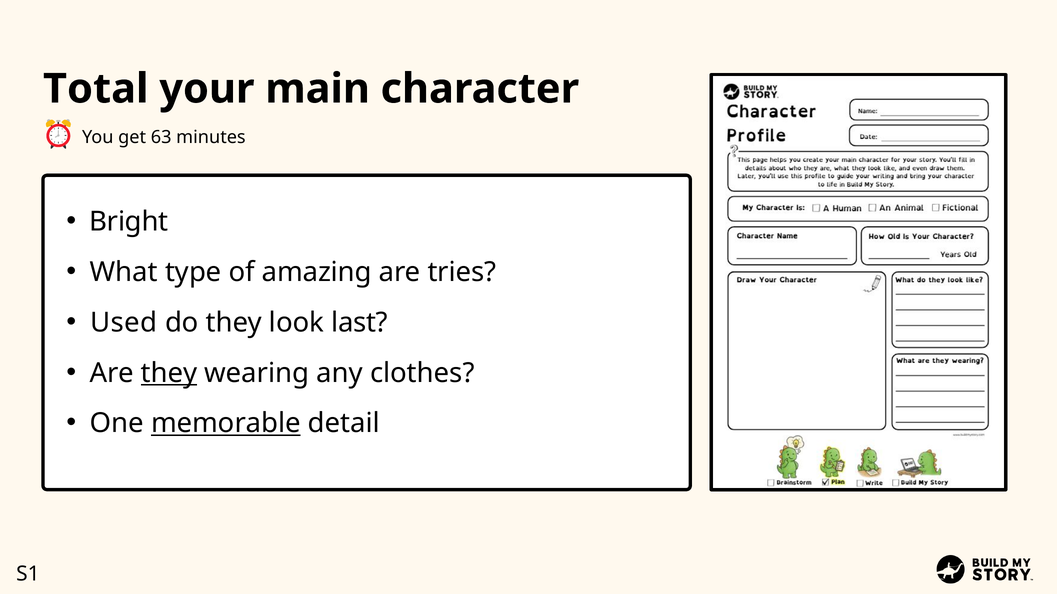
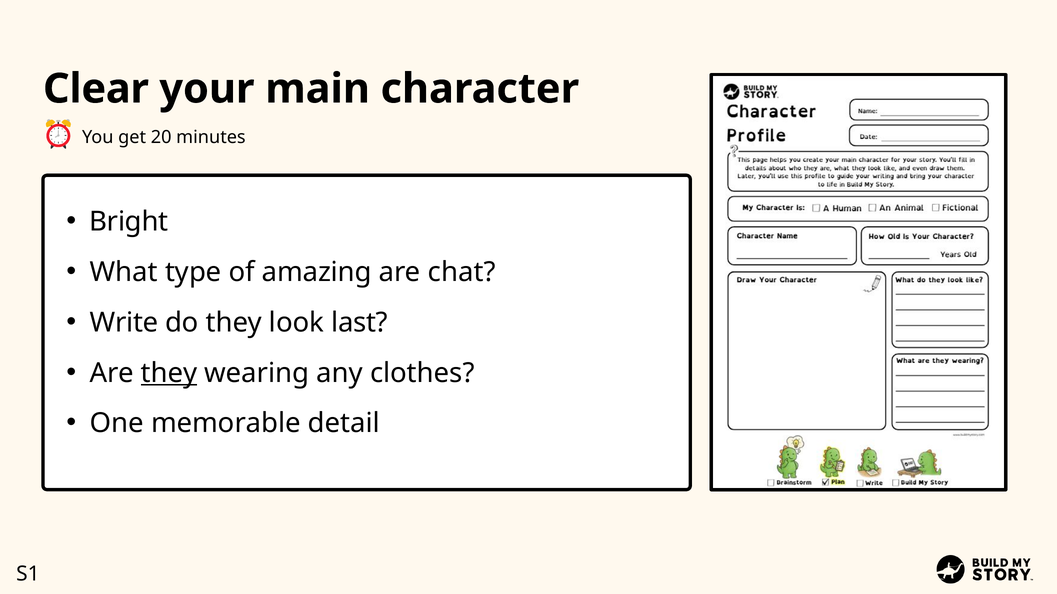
Total: Total -> Clear
63: 63 -> 20
tries: tries -> chat
Used: Used -> Write
memorable underline: present -> none
